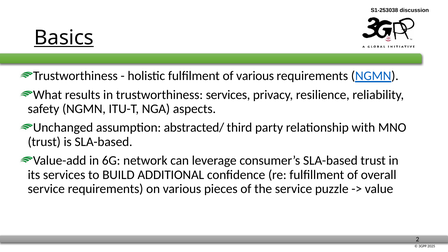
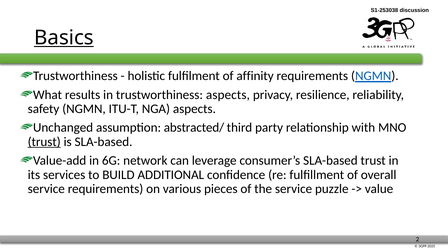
of various: various -> affinity
trustworthiness services: services -> aspects
trust at (44, 142) underline: none -> present
